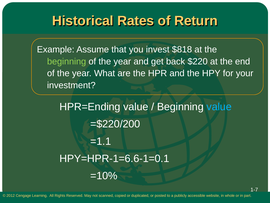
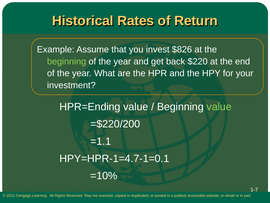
$818: $818 -> $826
value at (219, 107) colour: light blue -> light green
HPY=HPR-1=6.6-1=0.1: HPY=HPR-1=6.6-1=0.1 -> HPY=HPR-1=4.7-1=0.1
